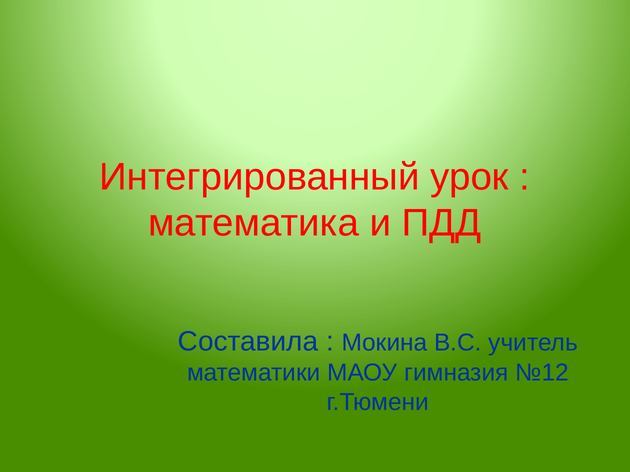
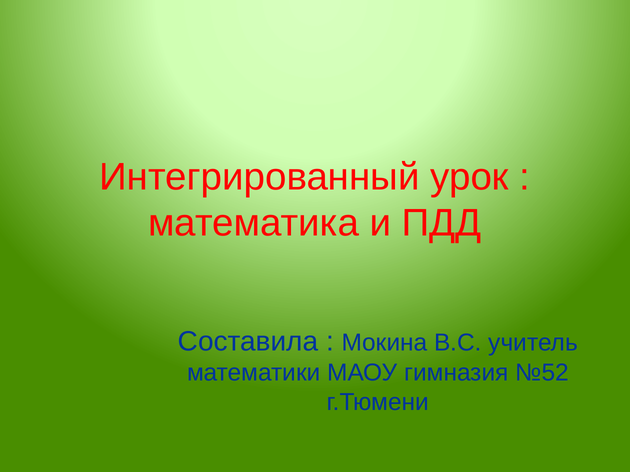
№12: №12 -> №52
